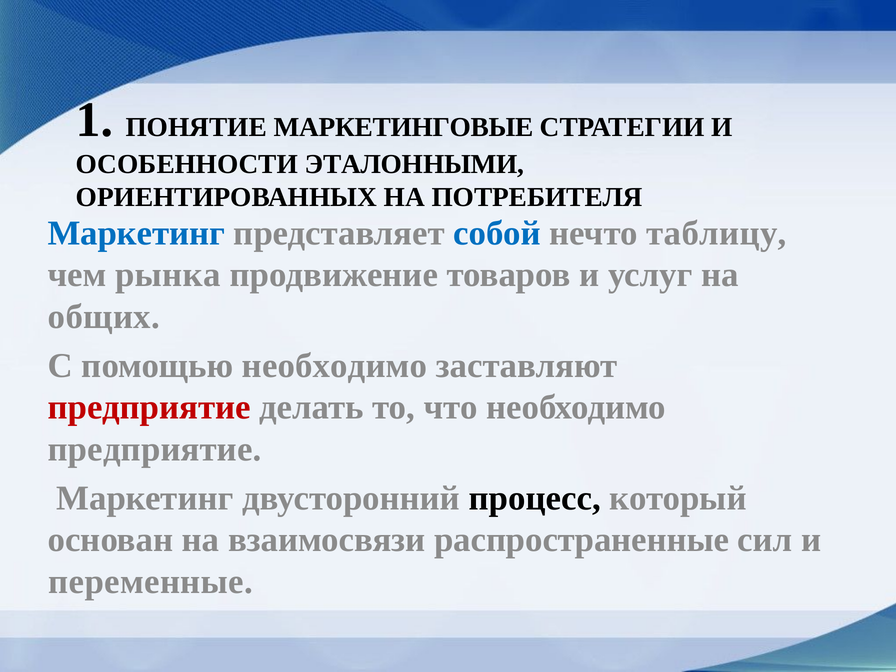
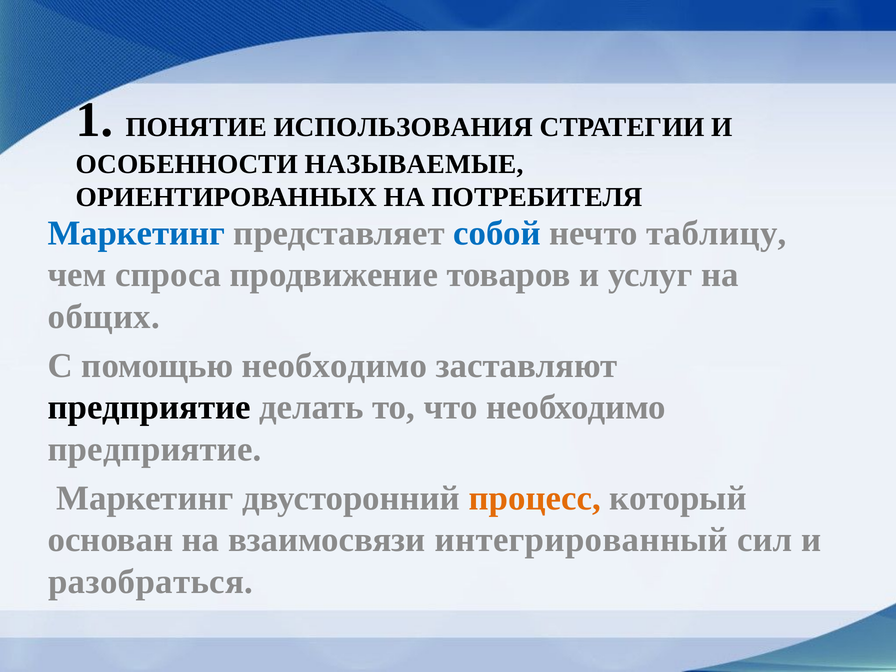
МАРКЕТИНГОВЫЕ: МАРКЕТИНГОВЫЕ -> ИСПОЛЬЗОВАНИЯ
ЭТАЛОННЫМИ: ЭТАЛОННЫМИ -> НАЗЫВАЕМЫЕ
рынка: рынка -> спроса
предприятие at (149, 407) colour: red -> black
процесс colour: black -> orange
распространенные: распространенные -> интегрированный
переменные: переменные -> разобраться
